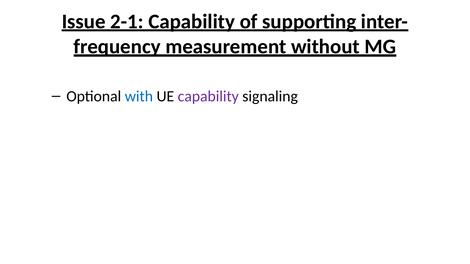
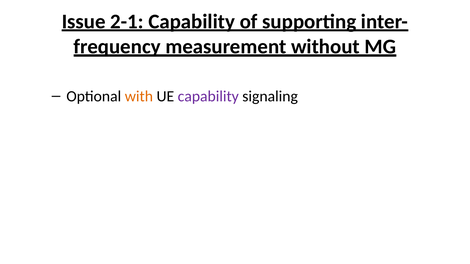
with colour: blue -> orange
